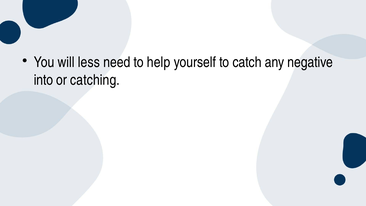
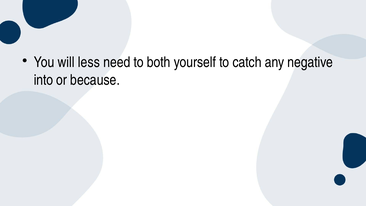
help: help -> both
catching: catching -> because
